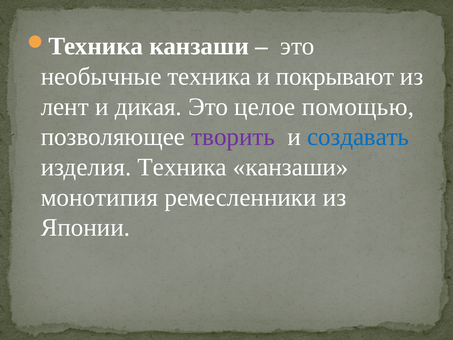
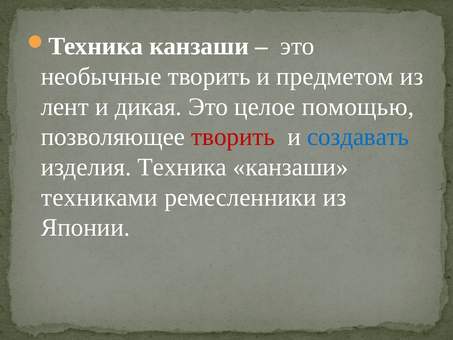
необычные техника: техника -> творить
покрывают: покрывают -> предметом
творить at (233, 137) colour: purple -> red
монотипия: монотипия -> техниками
